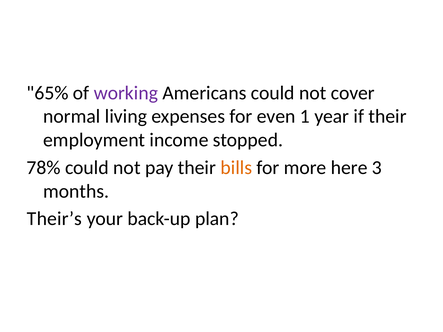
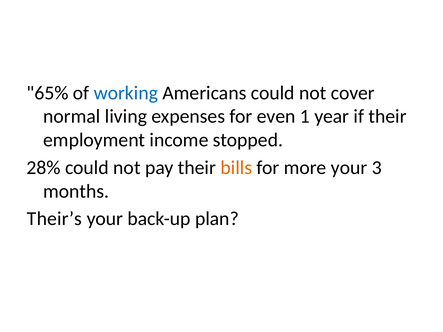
working colour: purple -> blue
78%: 78% -> 28%
more here: here -> your
